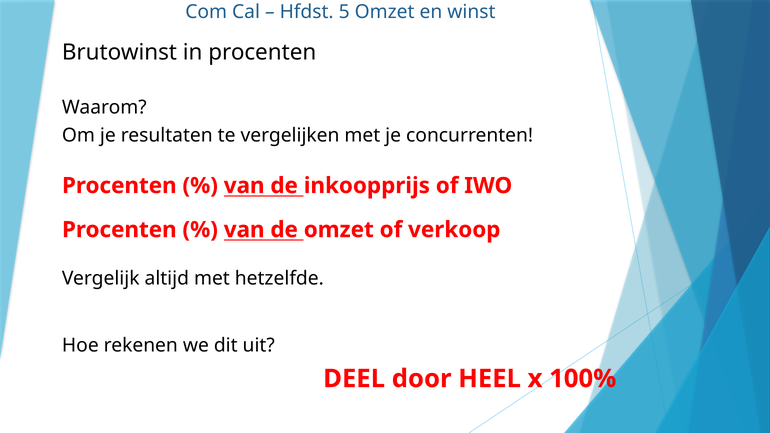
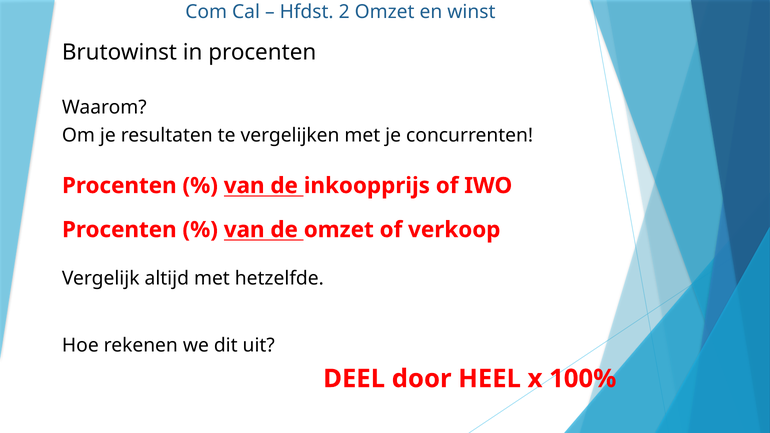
5: 5 -> 2
